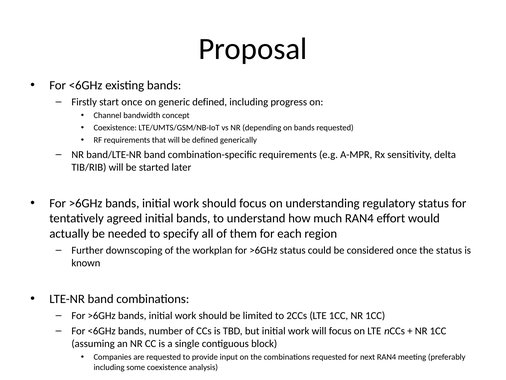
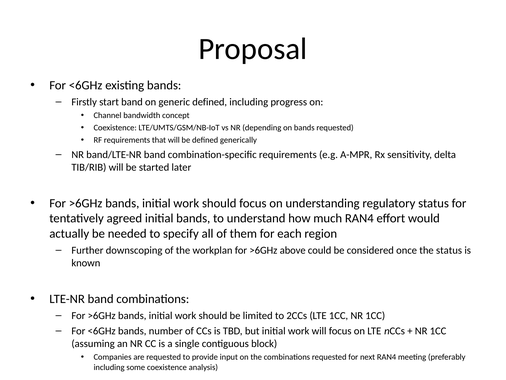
start once: once -> band
>6GHz status: status -> above
